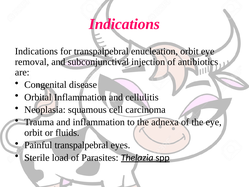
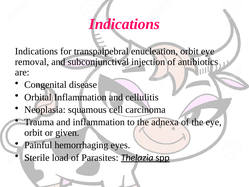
fluids: fluids -> given
Painful transpalpebral: transpalpebral -> hemorrhaging
